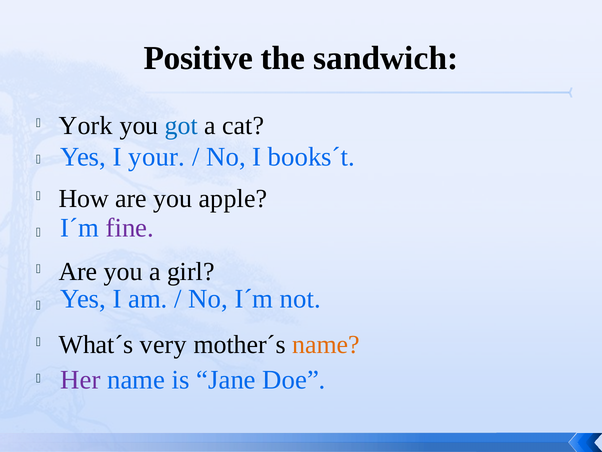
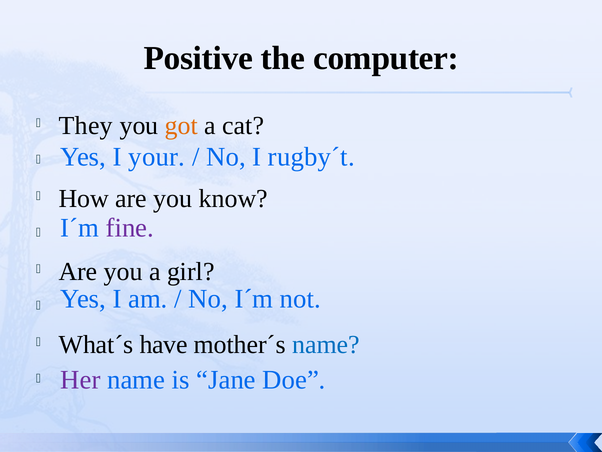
sandwich: sandwich -> computer
York: York -> They
got colour: blue -> orange
books´t: books´t -> rugby´t
apple: apple -> know
very: very -> have
name at (326, 345) colour: orange -> blue
